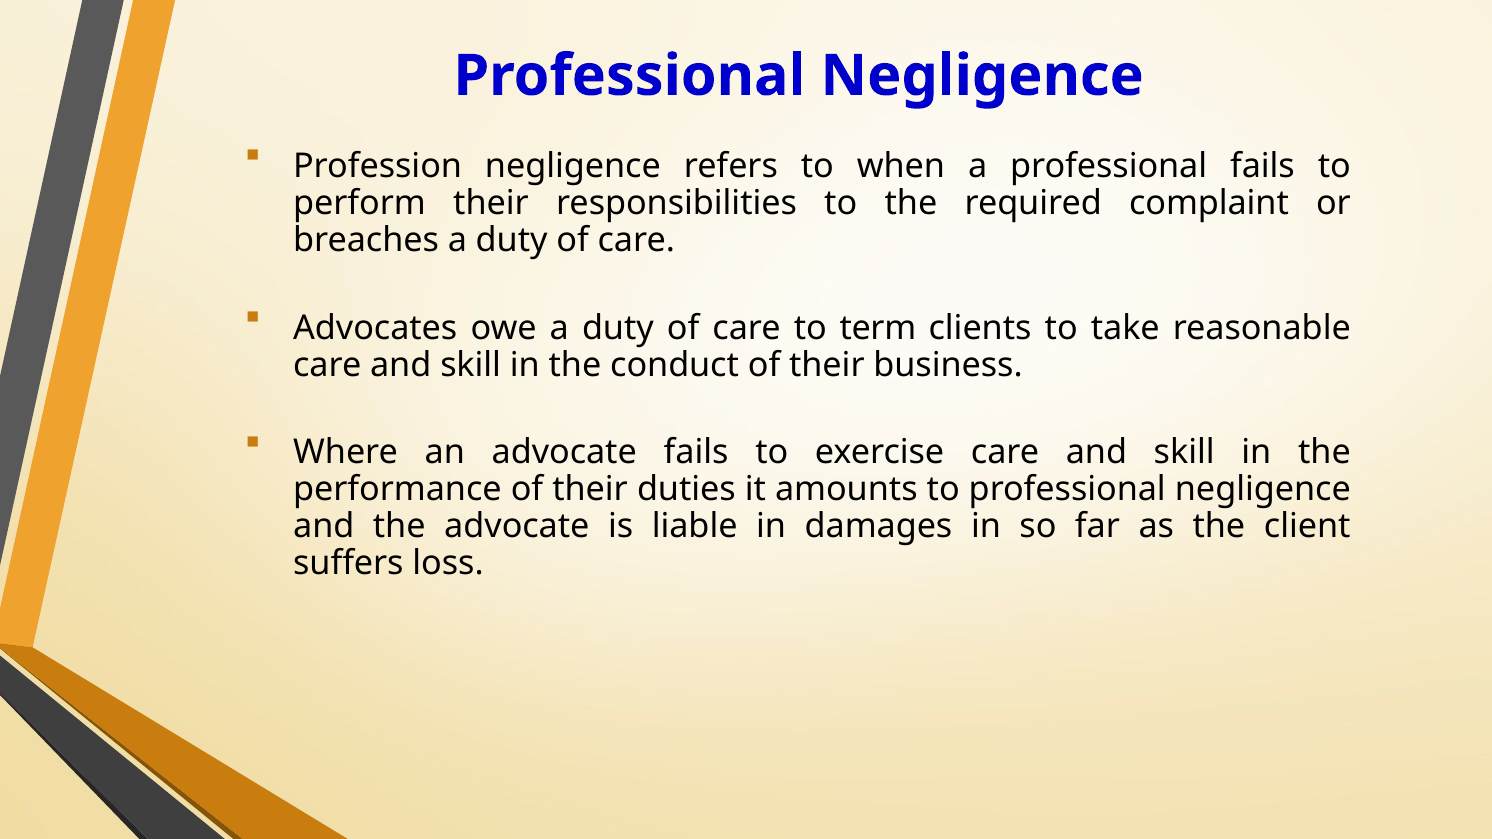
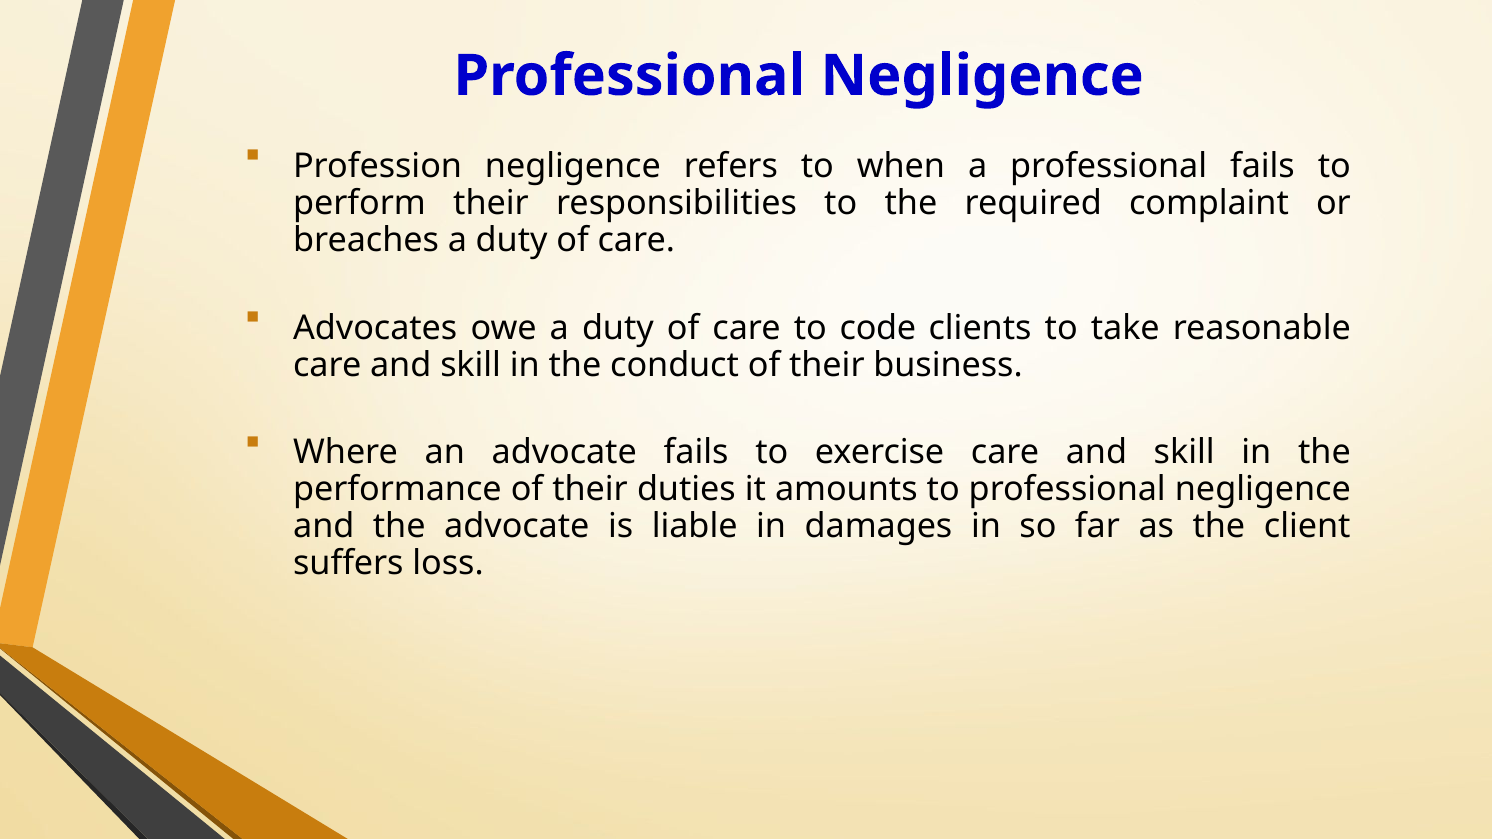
term: term -> code
